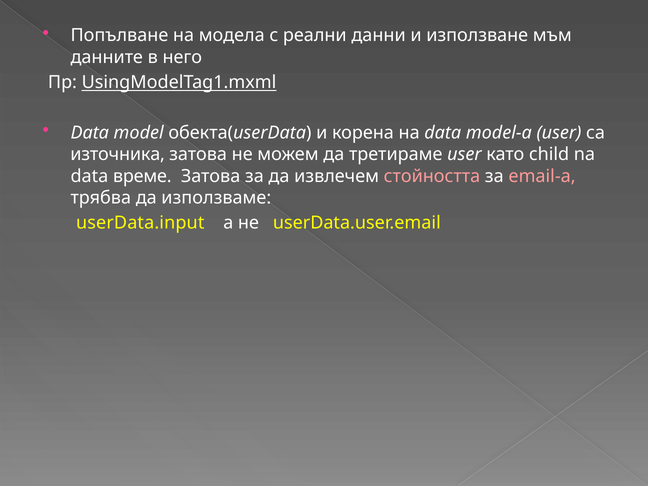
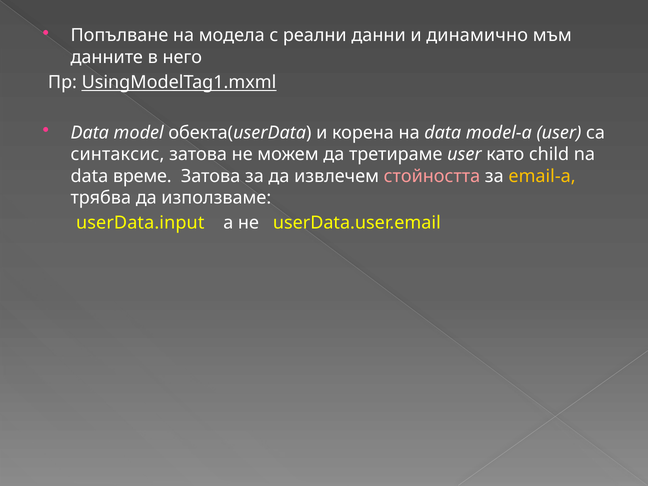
използване: използване -> динамично
източника: източника -> синтаксис
email-a colour: pink -> yellow
